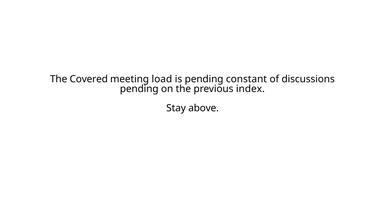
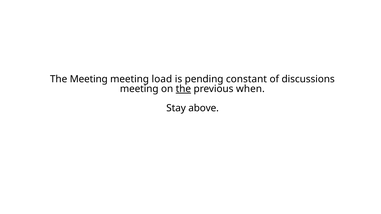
The Covered: Covered -> Meeting
pending at (139, 89): pending -> meeting
the at (183, 89) underline: none -> present
index: index -> when
